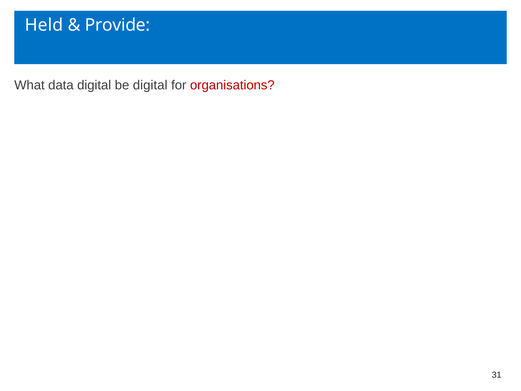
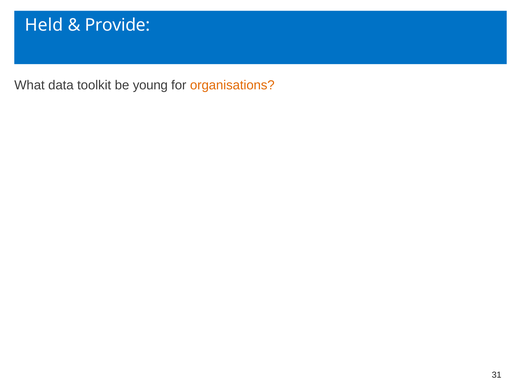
data digital: digital -> toolkit
be digital: digital -> young
organisations colour: red -> orange
